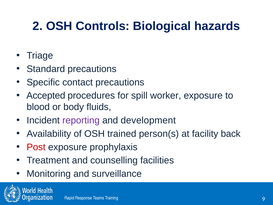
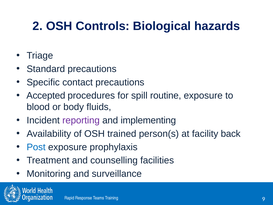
worker: worker -> routine
development: development -> implementing
Post colour: red -> blue
